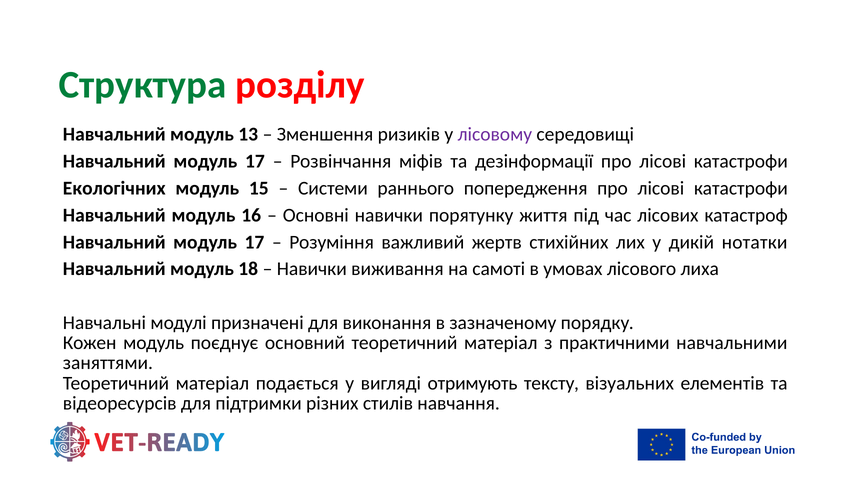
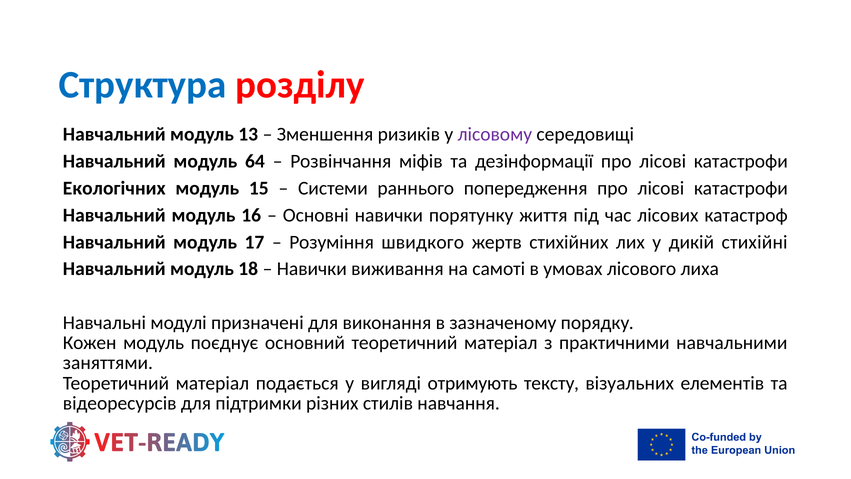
Структура colour: green -> blue
17 at (255, 161): 17 -> 64
важливий: важливий -> швидкого
нотатки: нотатки -> стихійні
